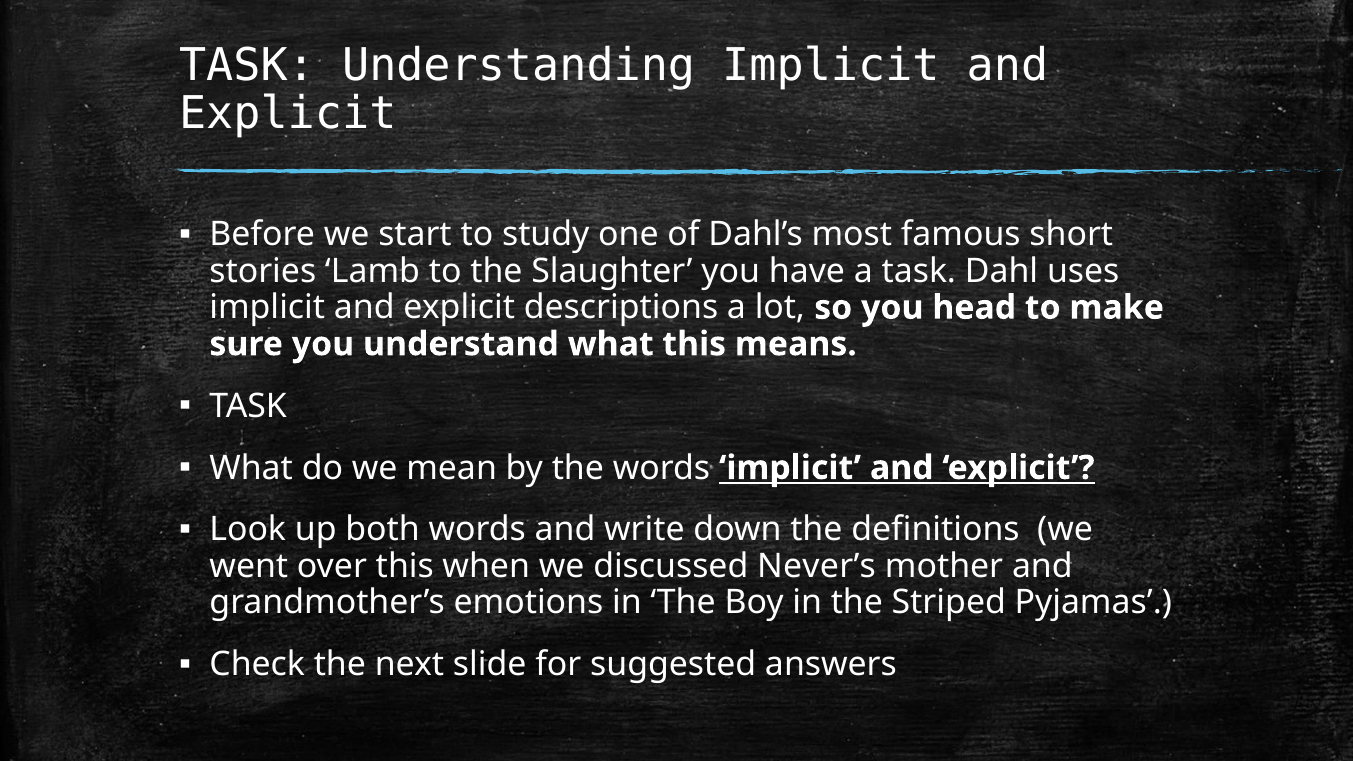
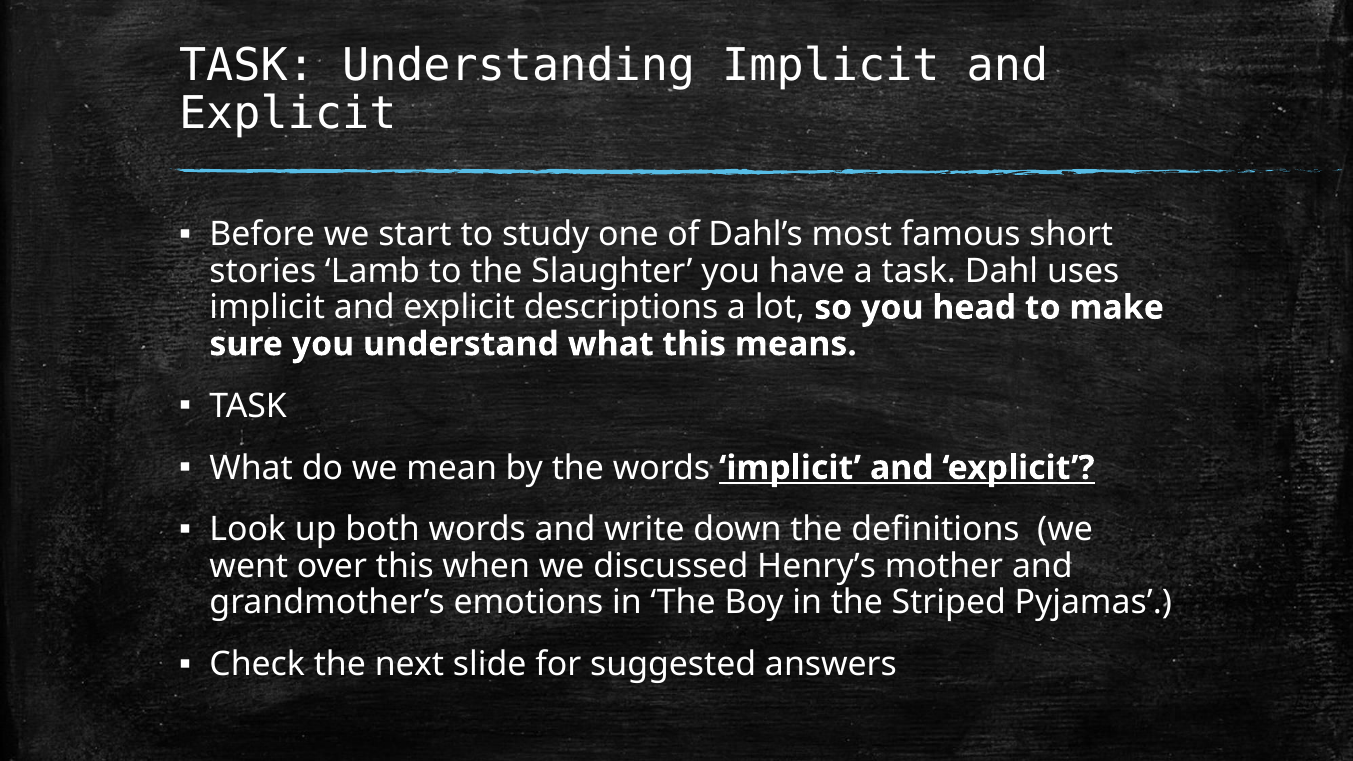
Never’s: Never’s -> Henry’s
